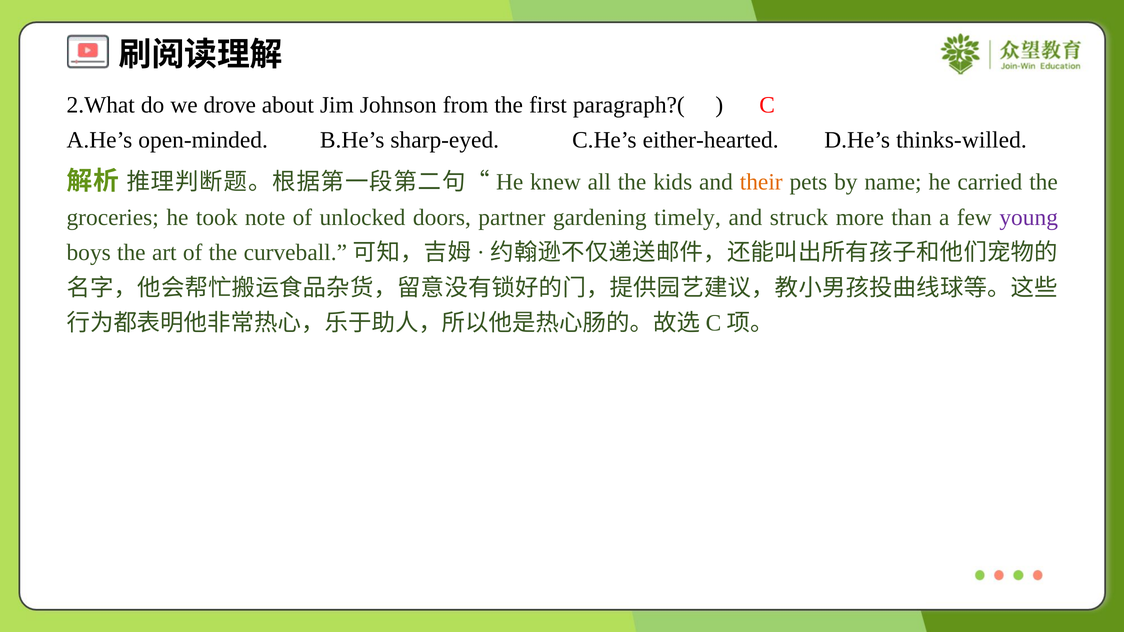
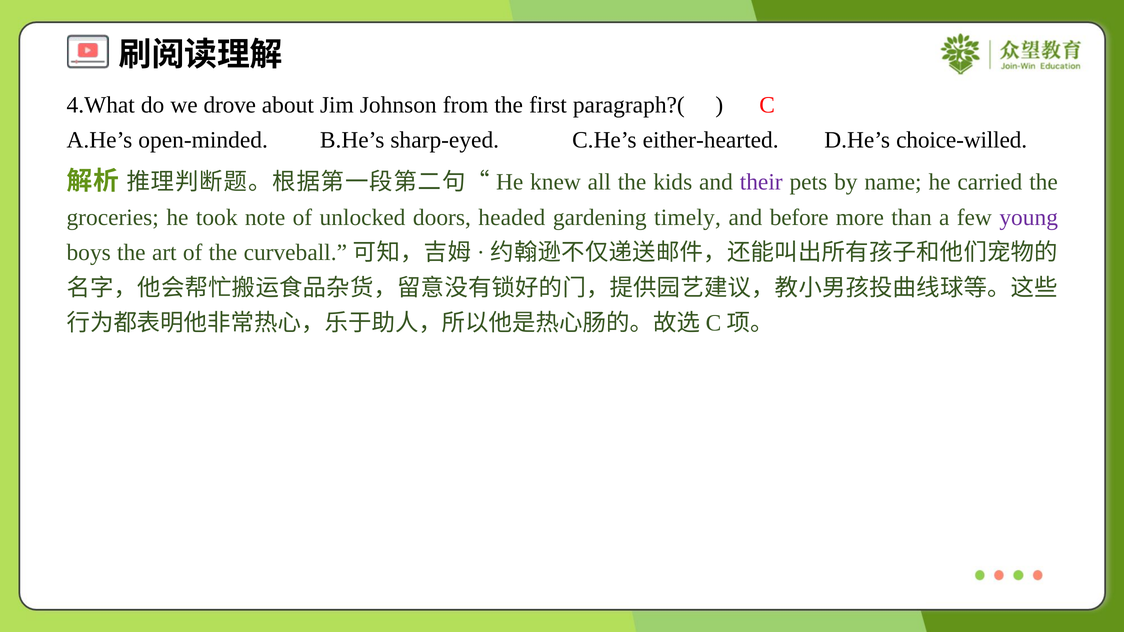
2.What: 2.What -> 4.What
thinks-willed: thinks-willed -> choice-willed
their colour: orange -> purple
partner: partner -> headed
struck: struck -> before
